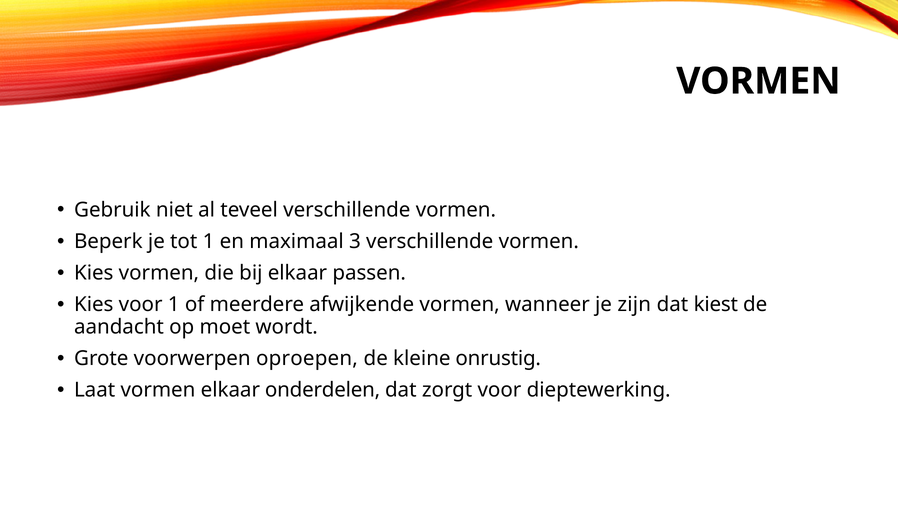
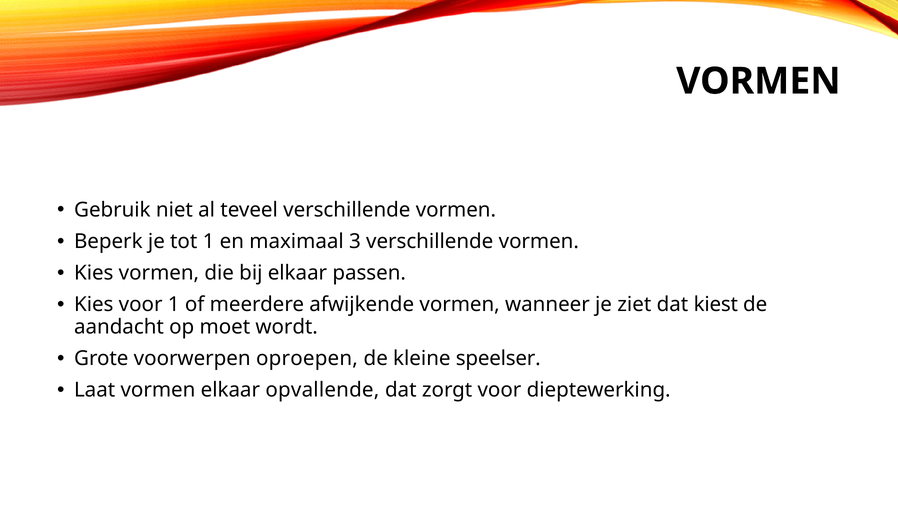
zijn: zijn -> ziet
onrustig: onrustig -> speelser
onderdelen: onderdelen -> opvallende
